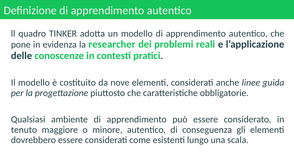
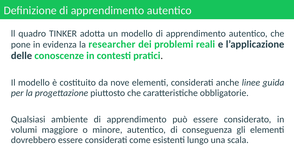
tenuto: tenuto -> volumi
